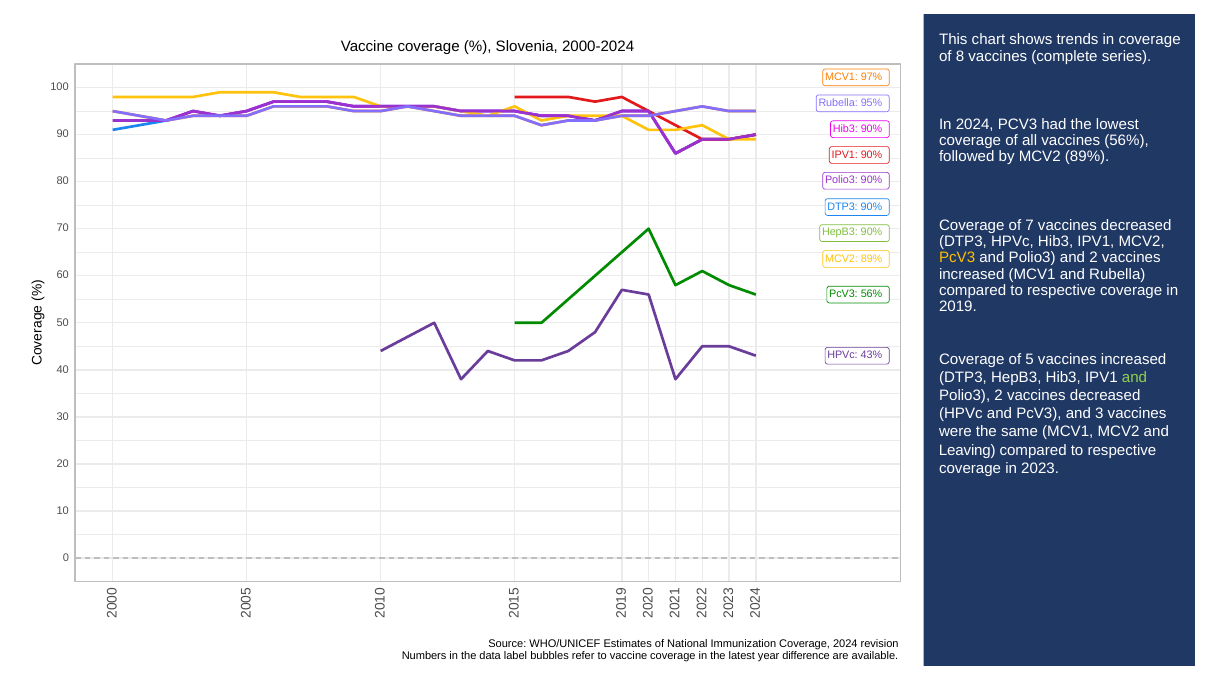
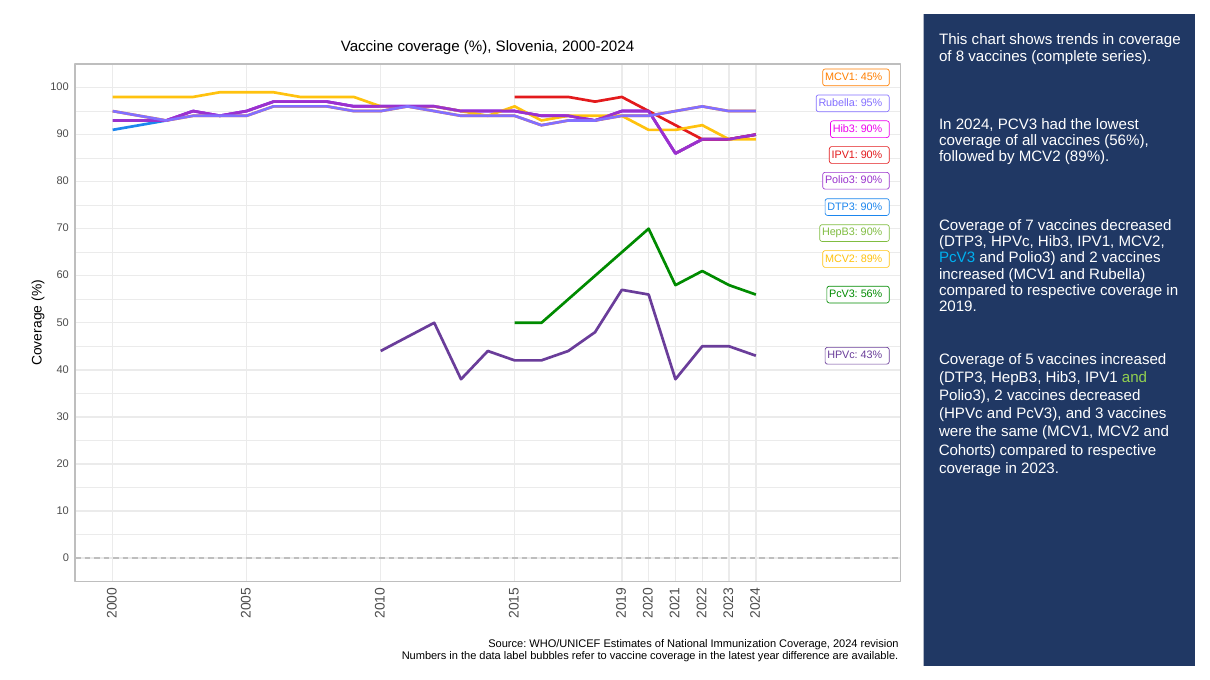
97%: 97% -> 45%
PcV3 at (957, 258) colour: yellow -> light blue
Leaving: Leaving -> Cohorts
